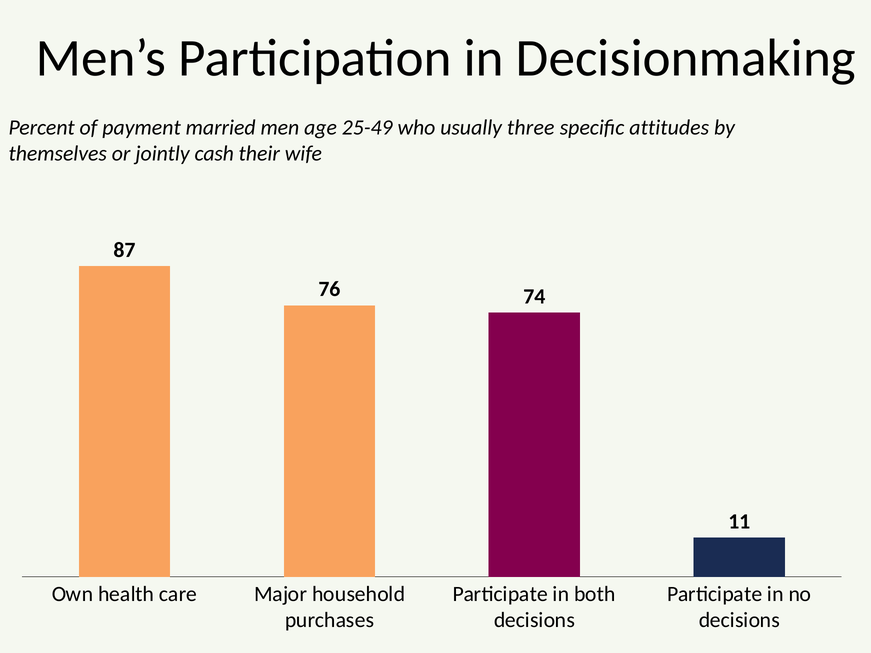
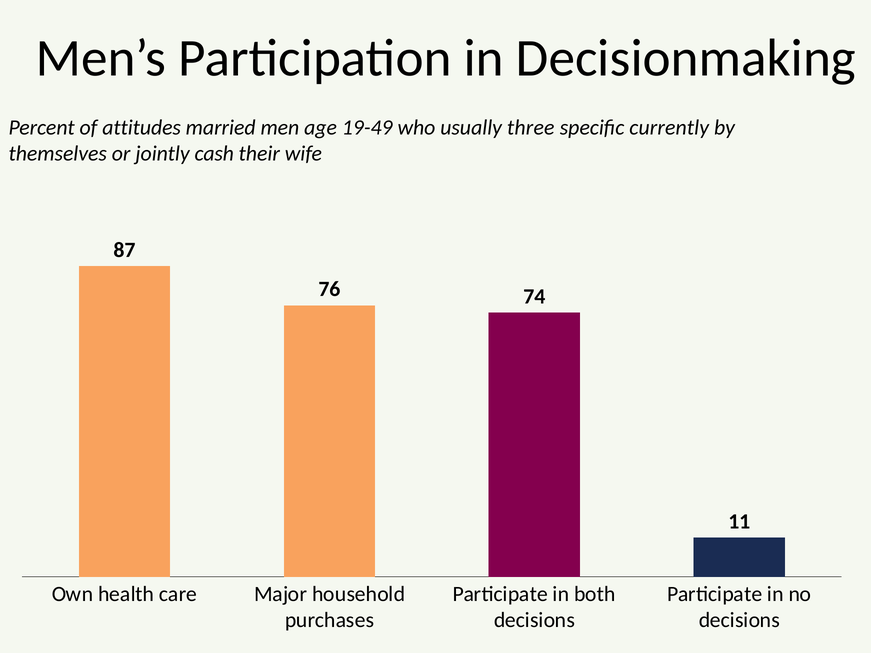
payment: payment -> attitudes
25-49: 25-49 -> 19-49
attitudes: attitudes -> currently
